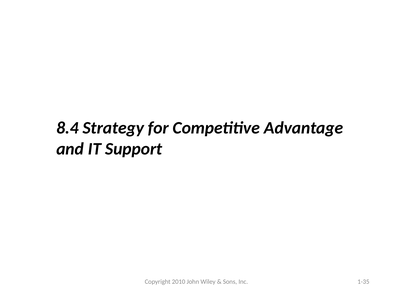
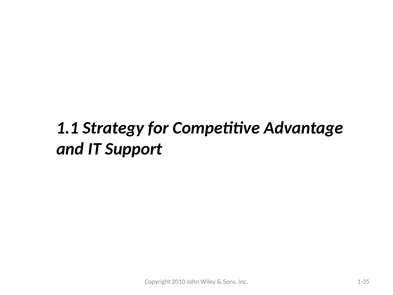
8.4: 8.4 -> 1.1
